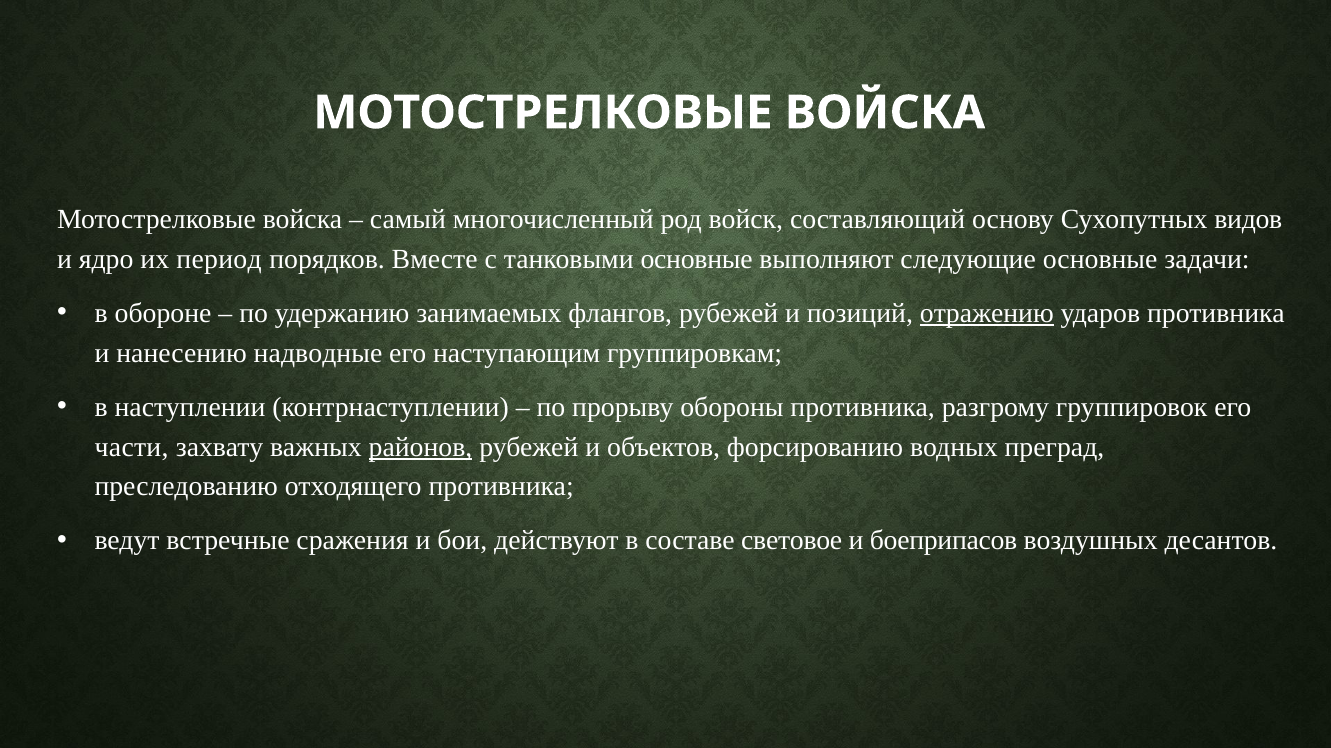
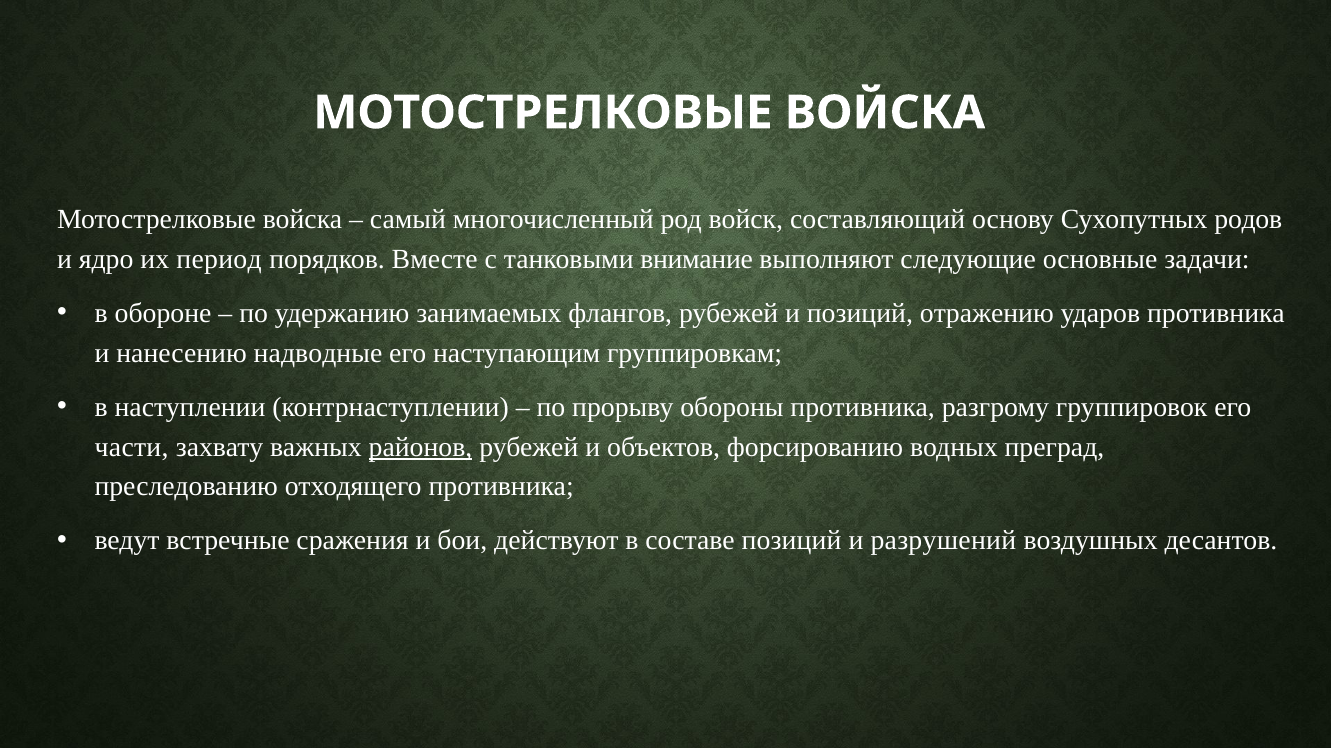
видов: видов -> родов
танковыми основные: основные -> внимание
отражению underline: present -> none
составе световое: световое -> позиций
боеприпасов: боеприпасов -> разрушений
